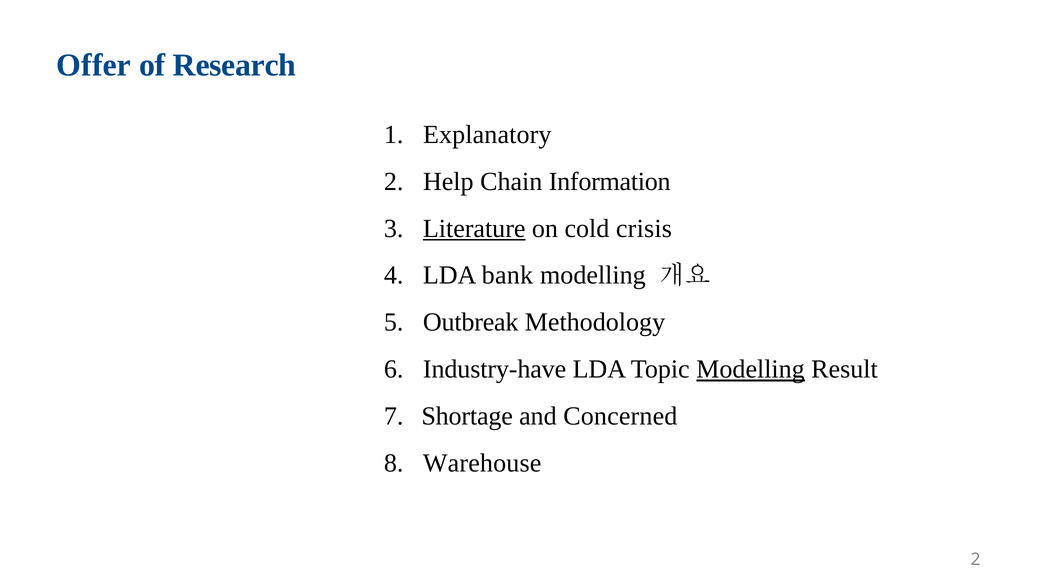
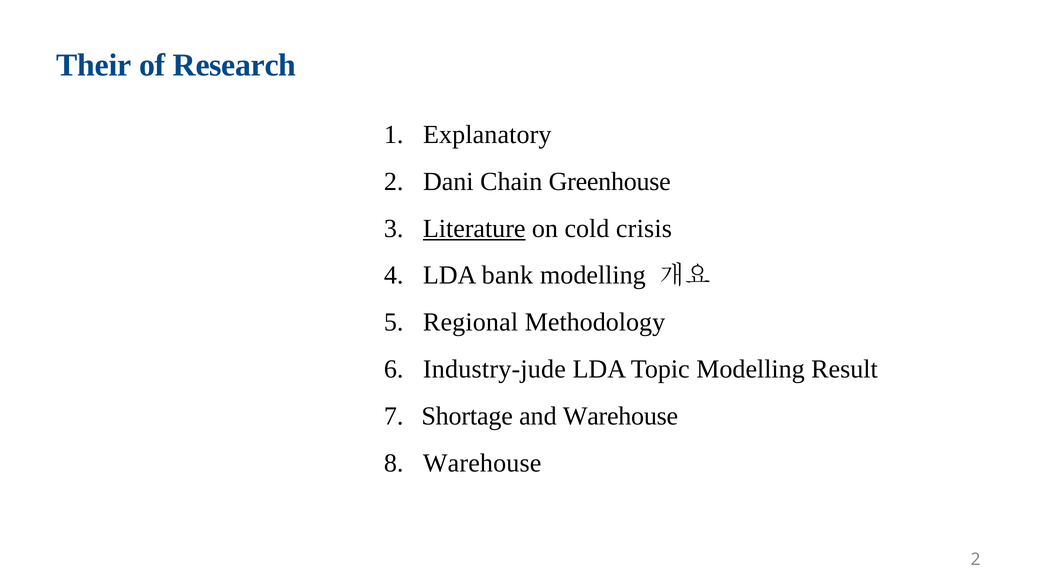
Offer: Offer -> Their
Help: Help -> Dani
Information: Information -> Greenhouse
Outbreak: Outbreak -> Regional
Industry-have: Industry-have -> Industry-jude
Modelling at (751, 369) underline: present -> none
and Concerned: Concerned -> Warehouse
